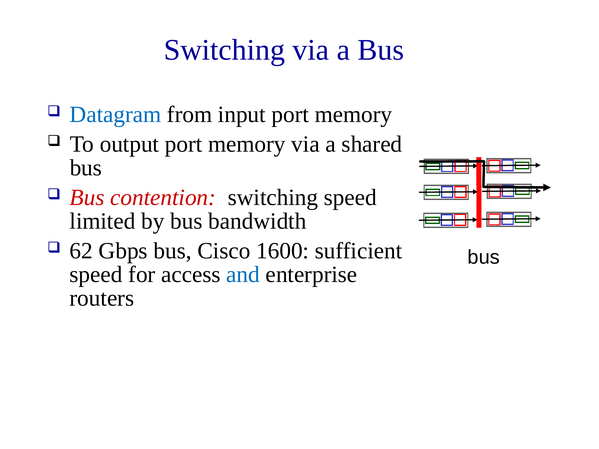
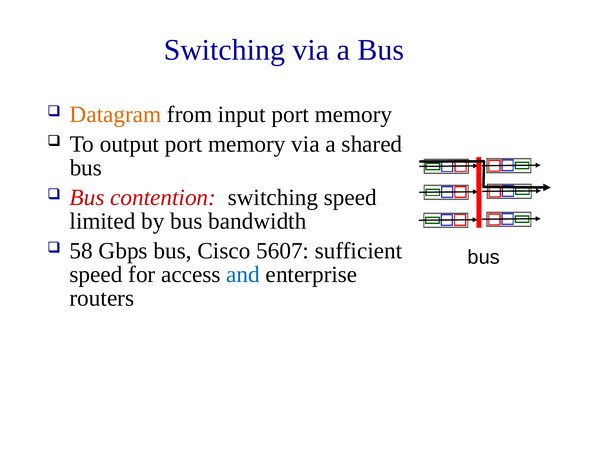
Datagram colour: blue -> orange
62: 62 -> 58
1600: 1600 -> 5607
